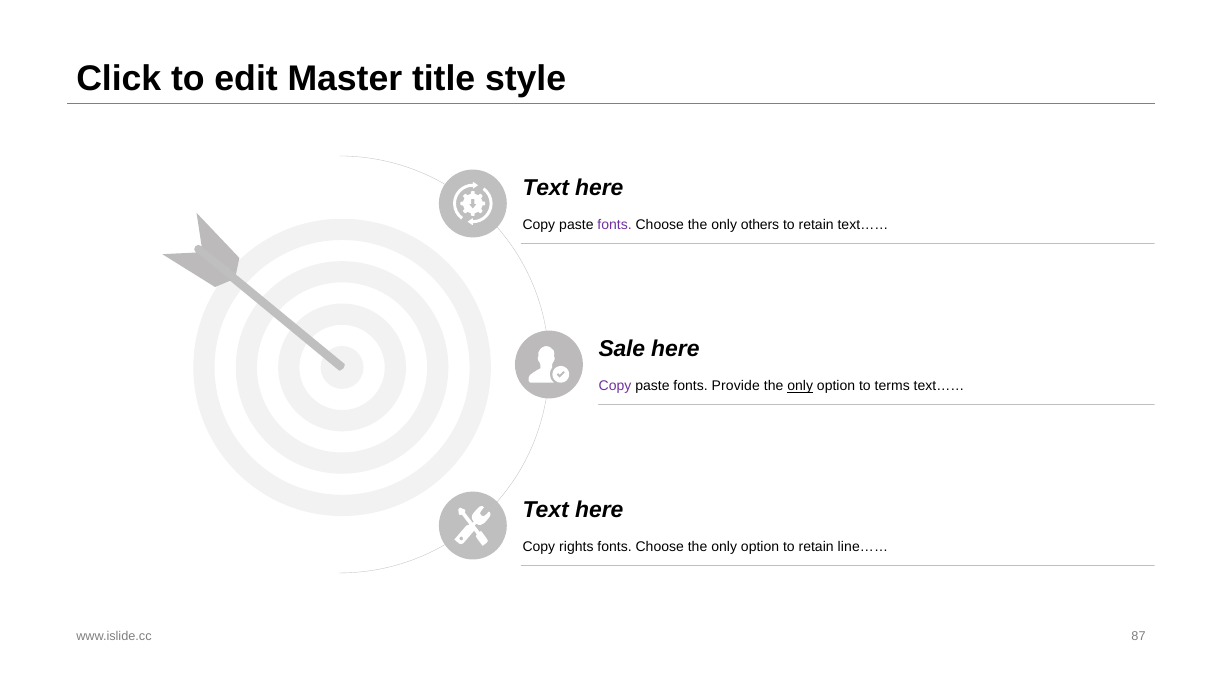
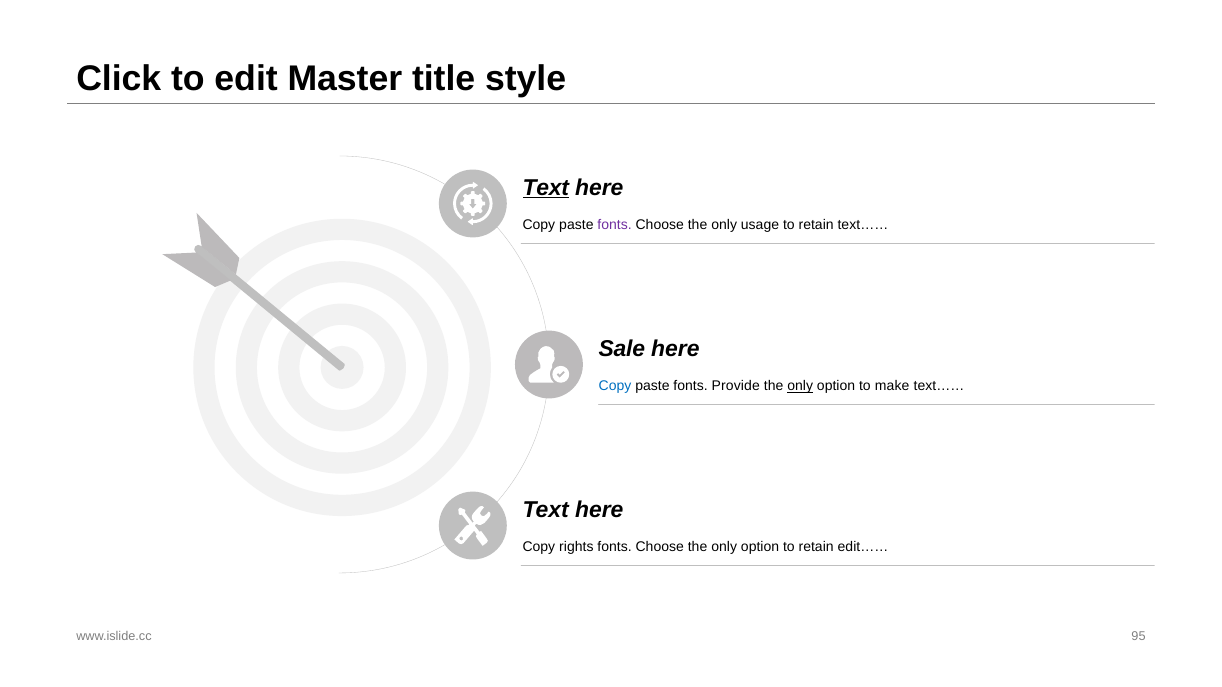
Text at (546, 188) underline: none -> present
others: others -> usage
Copy at (615, 386) colour: purple -> blue
terms: terms -> make
line……: line…… -> edit……
87: 87 -> 95
